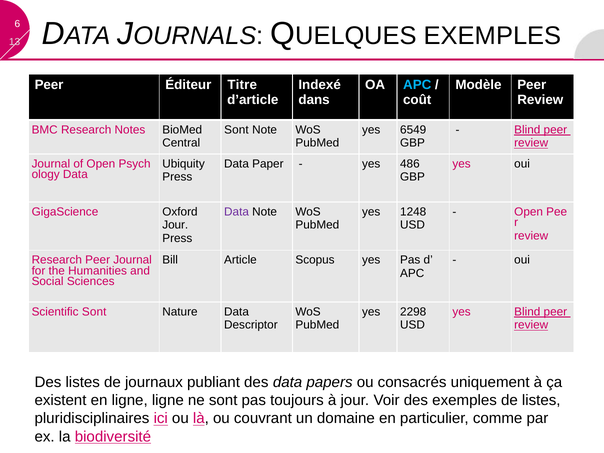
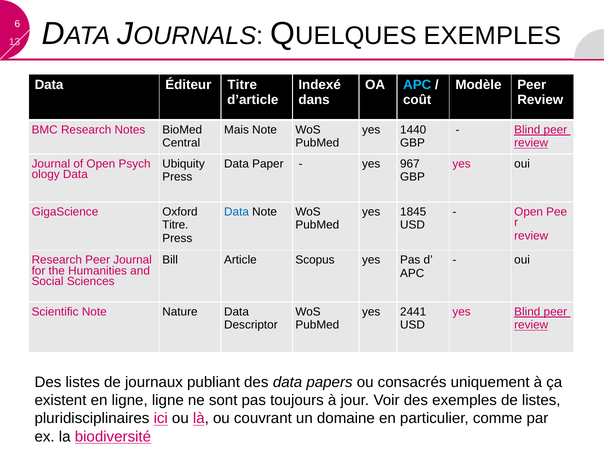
Peer at (49, 85): Peer -> Data
Sont at (236, 130): Sont -> Mais
6549: 6549 -> 1440
486: 486 -> 967
Data at (237, 212) colour: purple -> blue
1248: 1248 -> 1845
Jour at (175, 225): Jour -> Titre
Scientific Sont: Sont -> Note
2298: 2298 -> 2441
